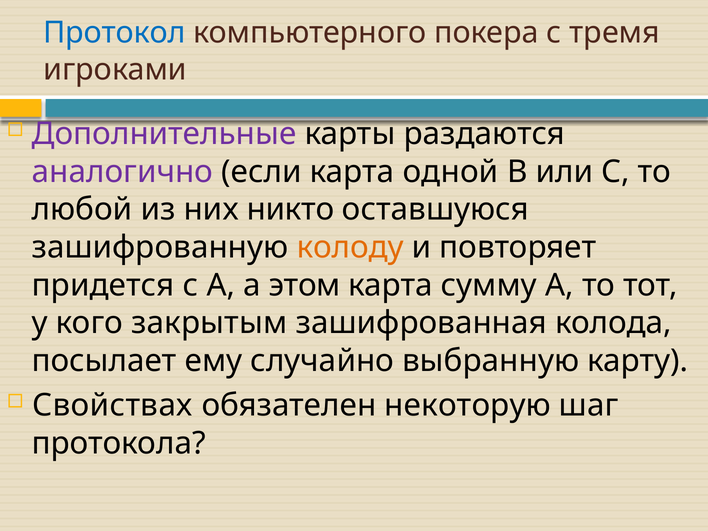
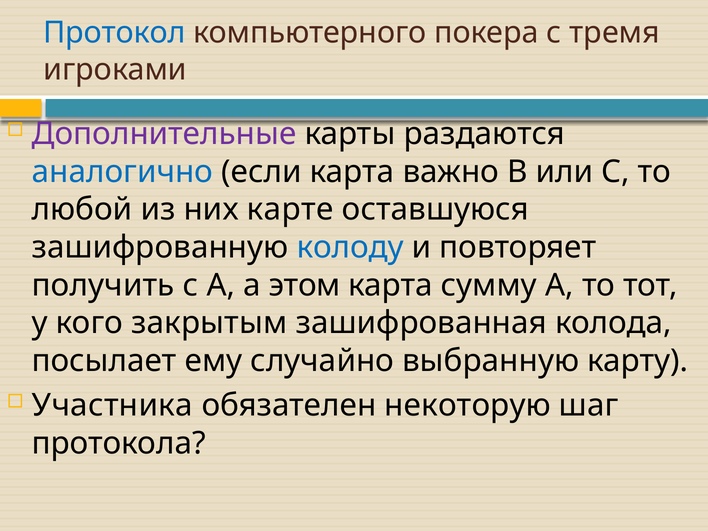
аналогично colour: purple -> blue
одной: одной -> важно
никто: никто -> карте
колоду colour: orange -> blue
придется: придется -> получить
Свойствах: Свойствах -> Участника
